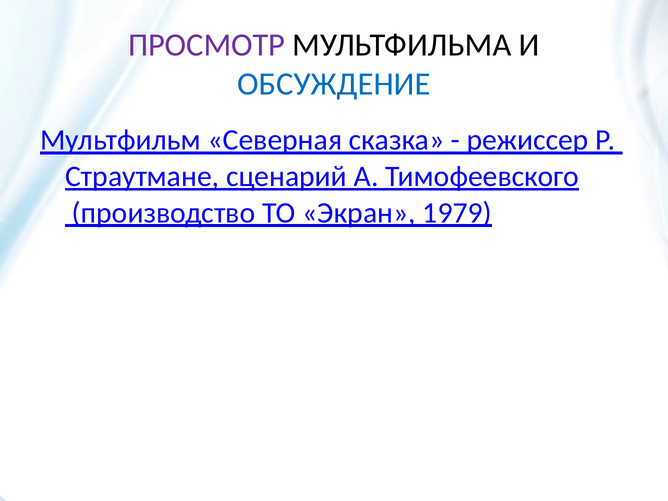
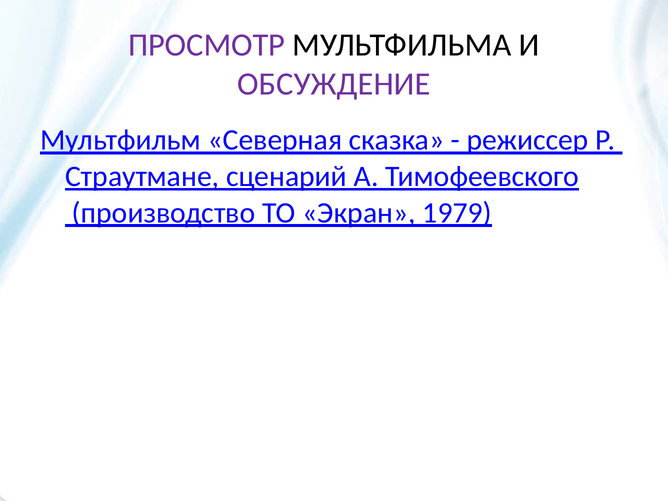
ОБСУЖДЕНИЕ colour: blue -> purple
